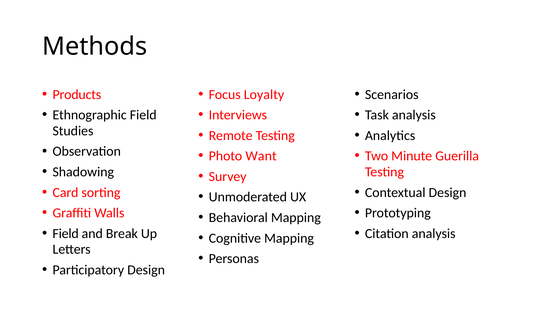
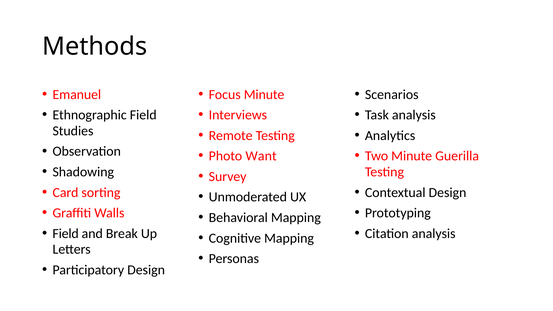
Products: Products -> Emanuel
Focus Loyalty: Loyalty -> Minute
